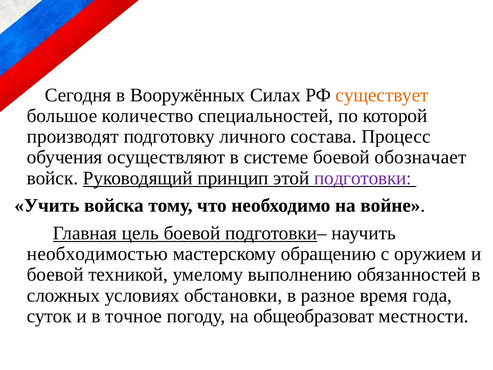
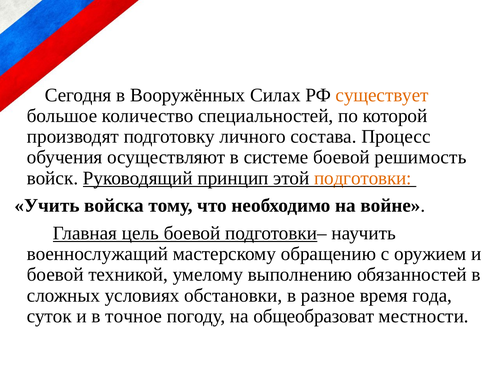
обозначает: обозначает -> решимость
подготовки colour: purple -> orange
необходимостью: необходимостью -> военнослужащий
